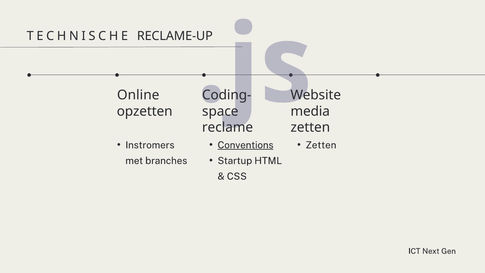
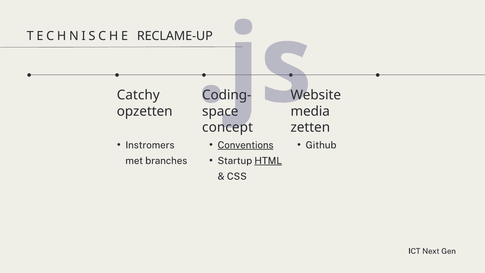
Online: Online -> Catchy
reclame: reclame -> concept
Zetten at (321, 145): Zetten -> Github
HTML underline: none -> present
